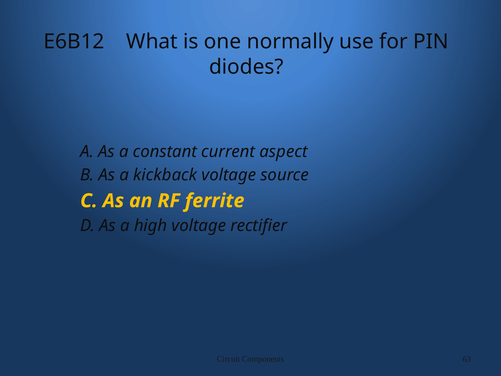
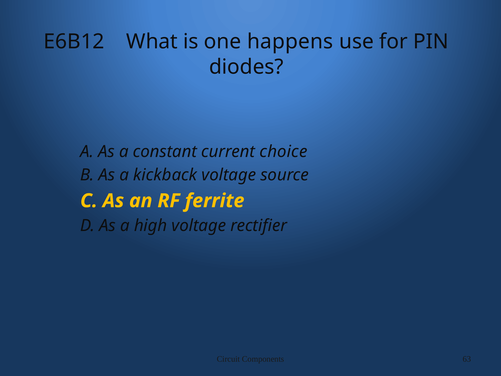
normally: normally -> happens
aspect: aspect -> choice
